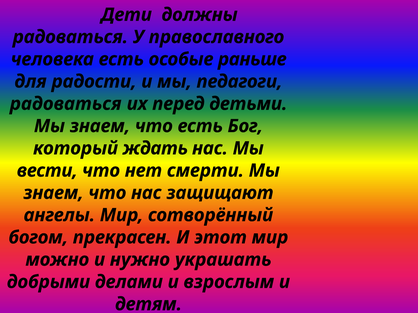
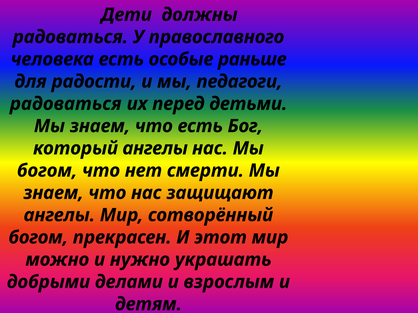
который ждать: ждать -> ангелы
вести at (47, 171): вести -> богом
